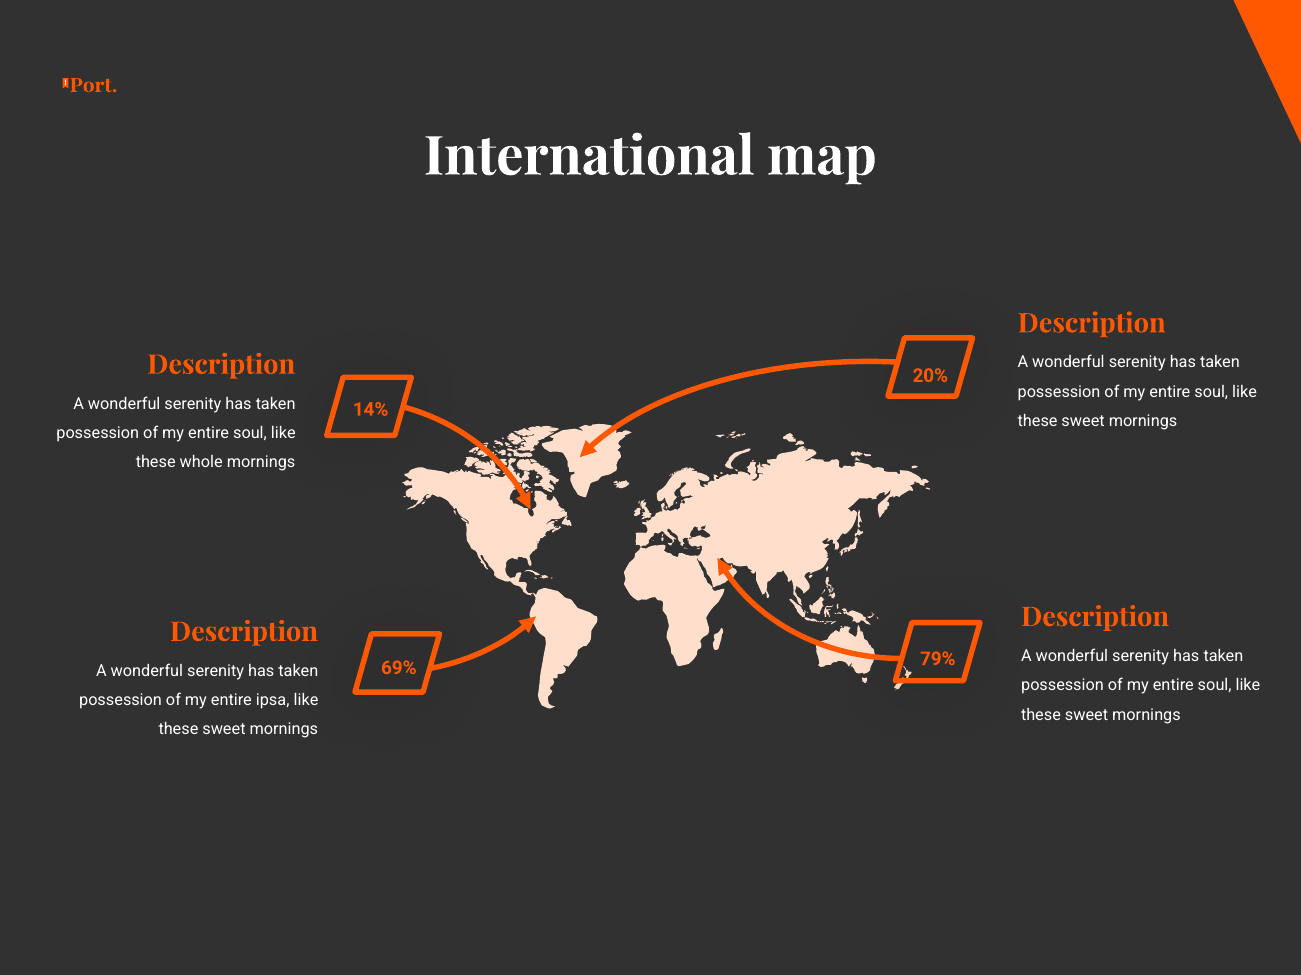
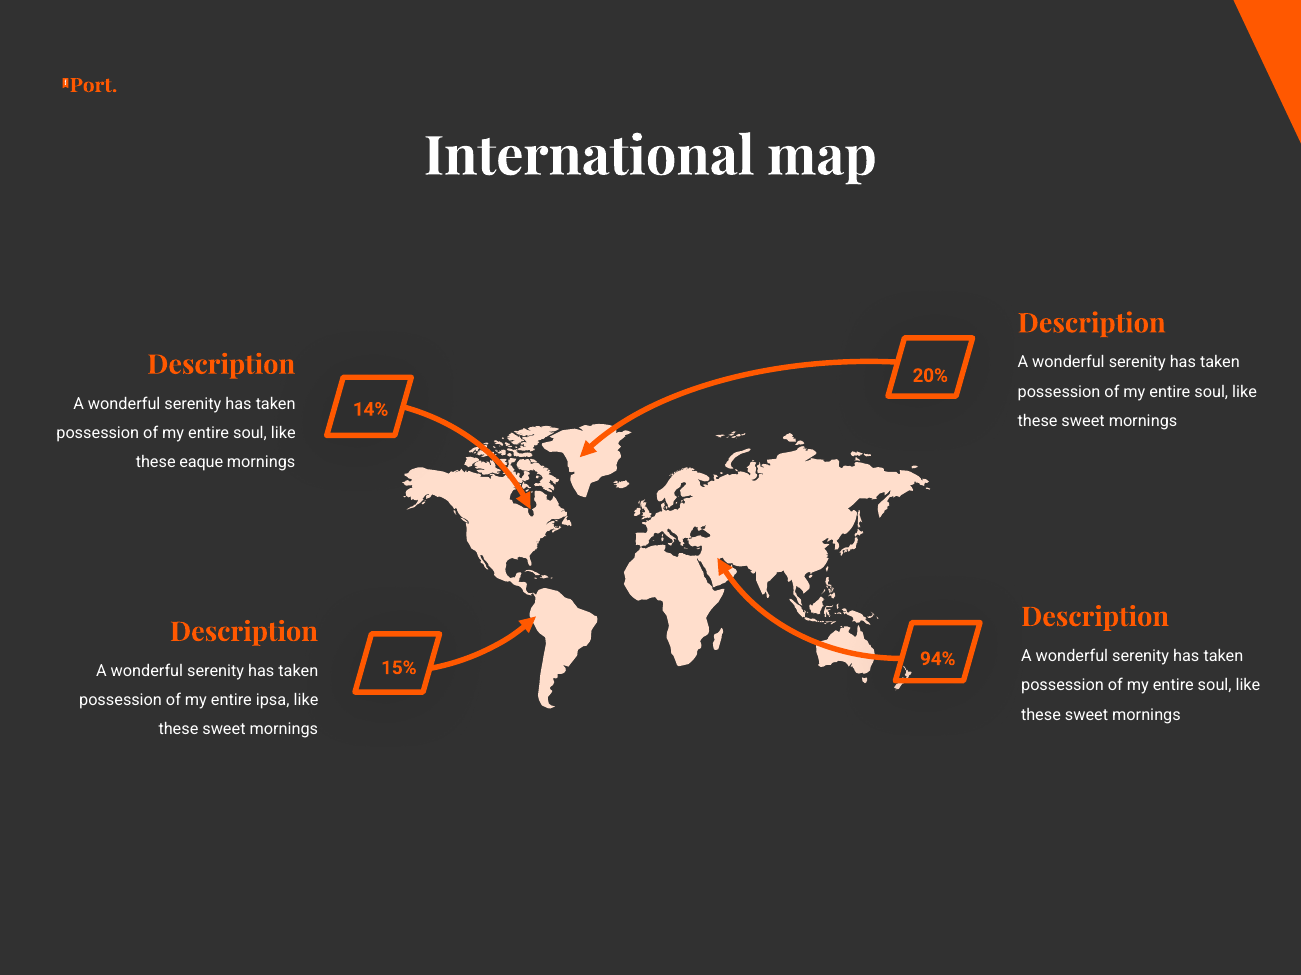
whole: whole -> eaque
79%: 79% -> 94%
69%: 69% -> 15%
